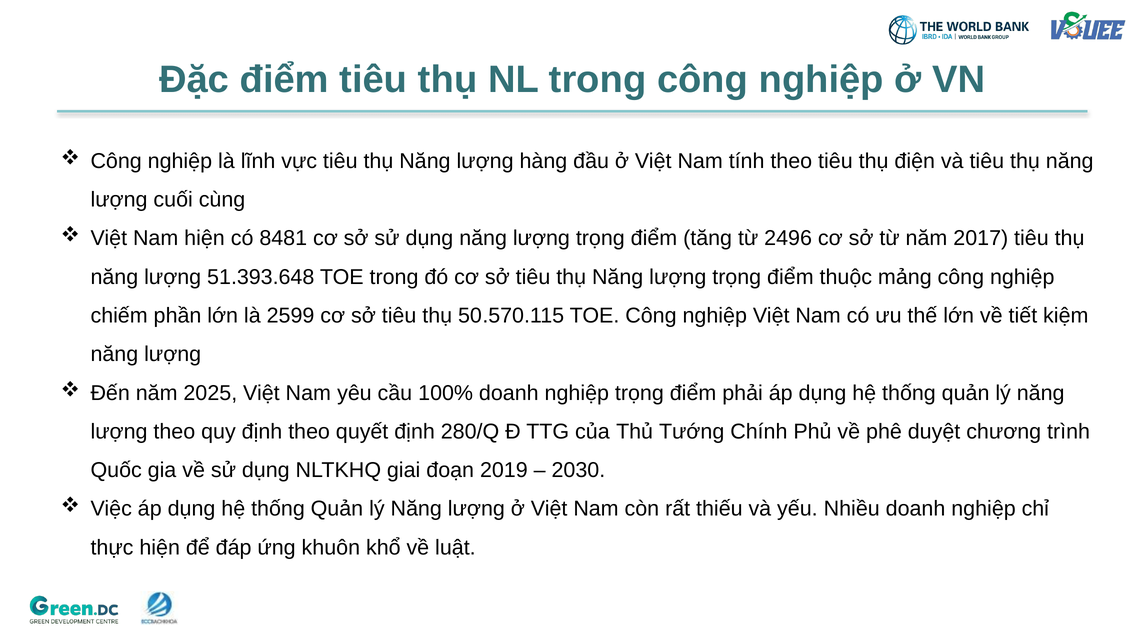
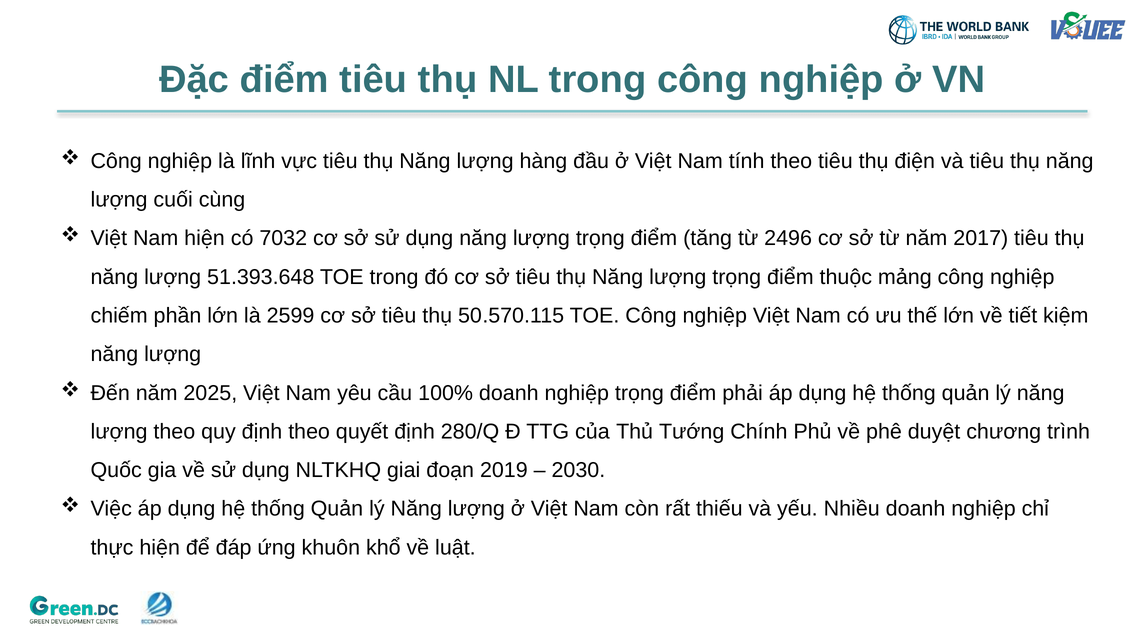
8481: 8481 -> 7032
